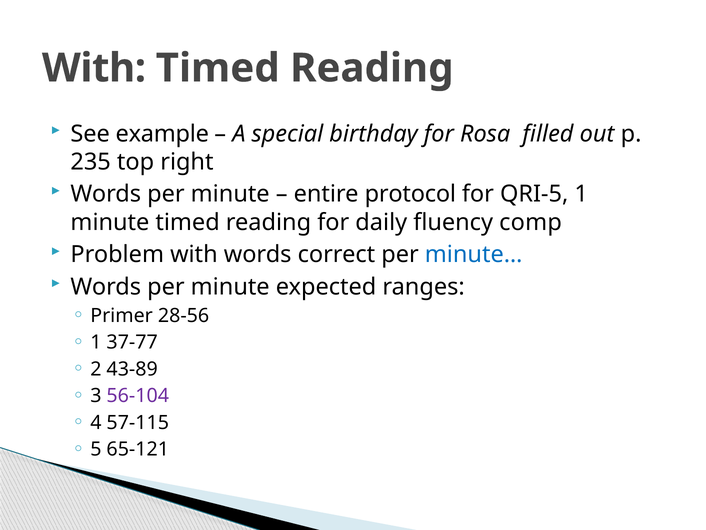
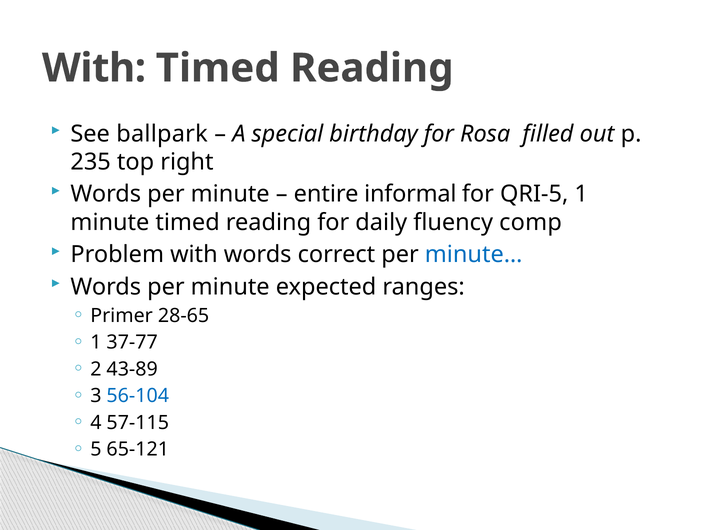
example: example -> ballpark
protocol: protocol -> informal
28-56: 28-56 -> 28-65
56-104 colour: purple -> blue
